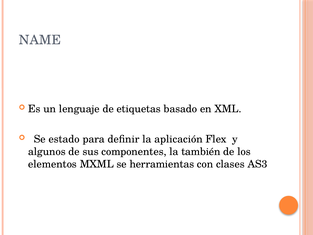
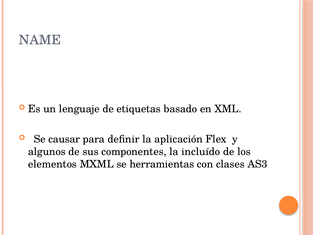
estado: estado -> causar
también: también -> incluído
